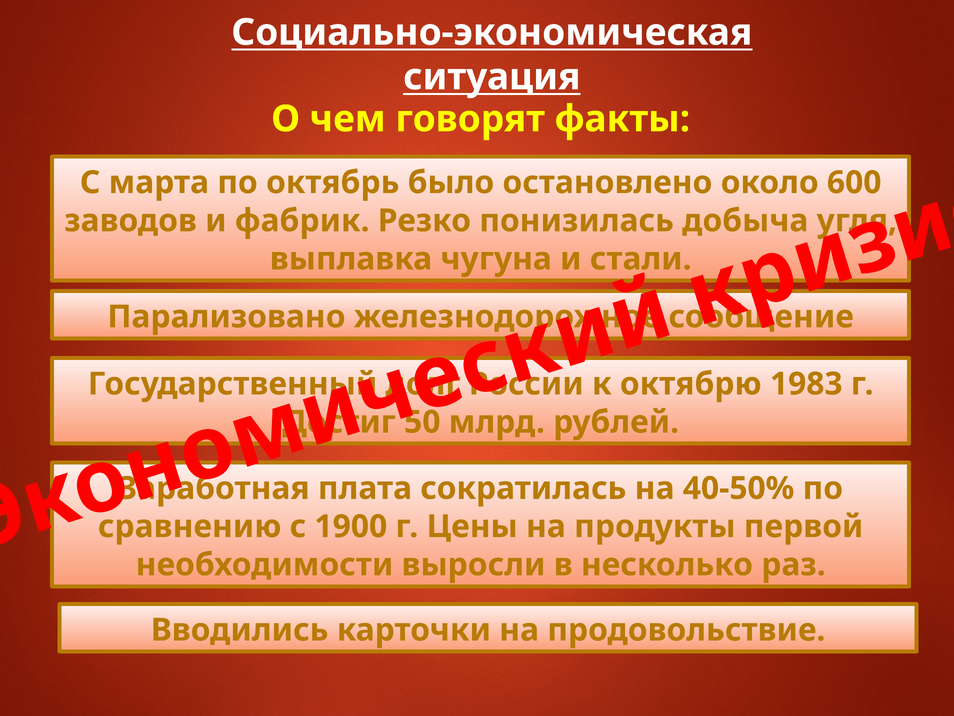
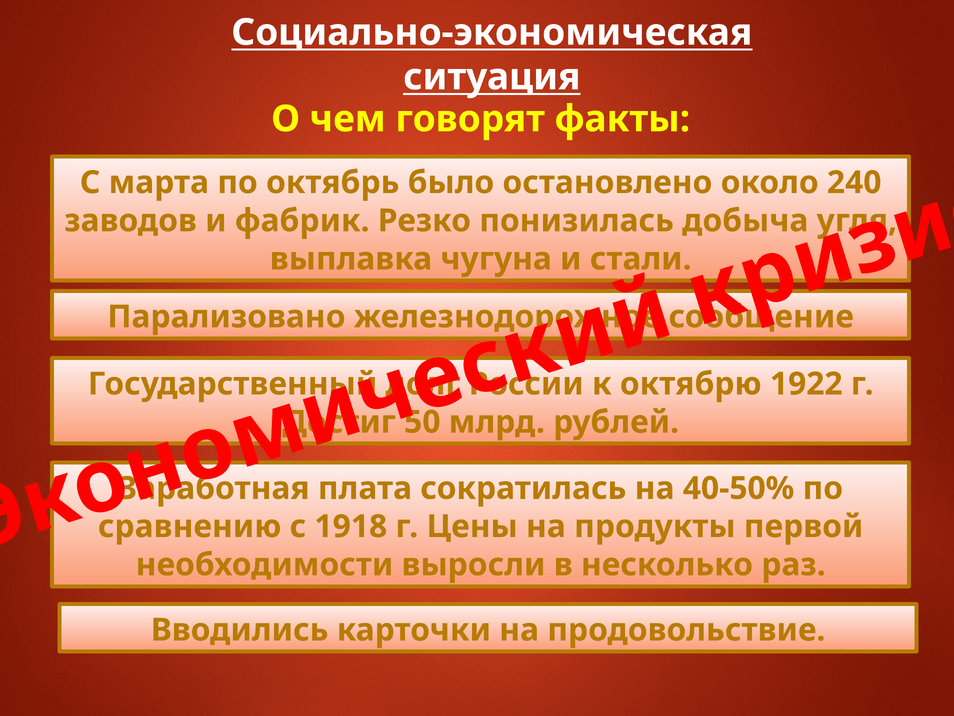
600: 600 -> 240
1983: 1983 -> 1922
1900: 1900 -> 1918
